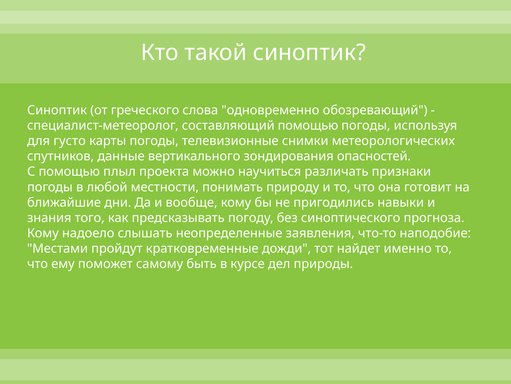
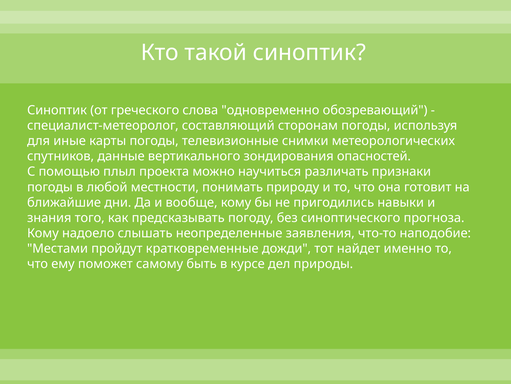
составляющий помощью: помощью -> сторонам
густо: густо -> иные
